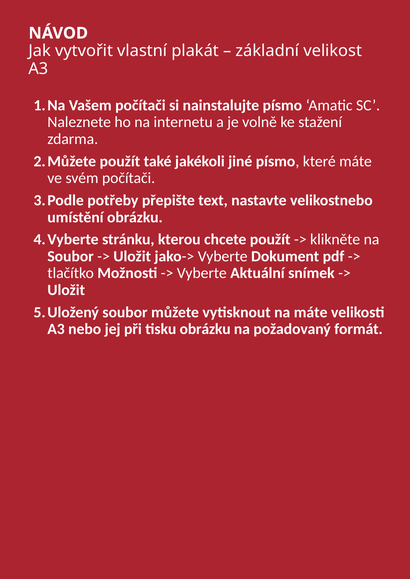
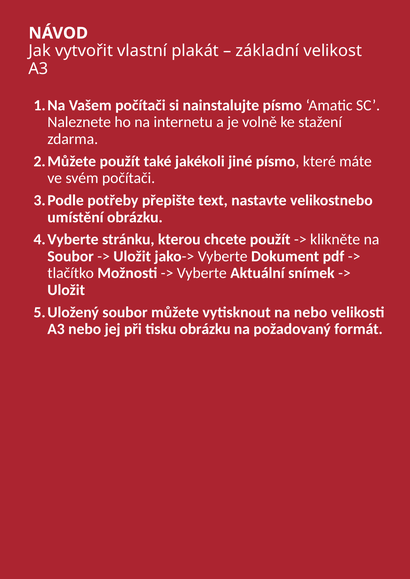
na máte: máte -> nebo
